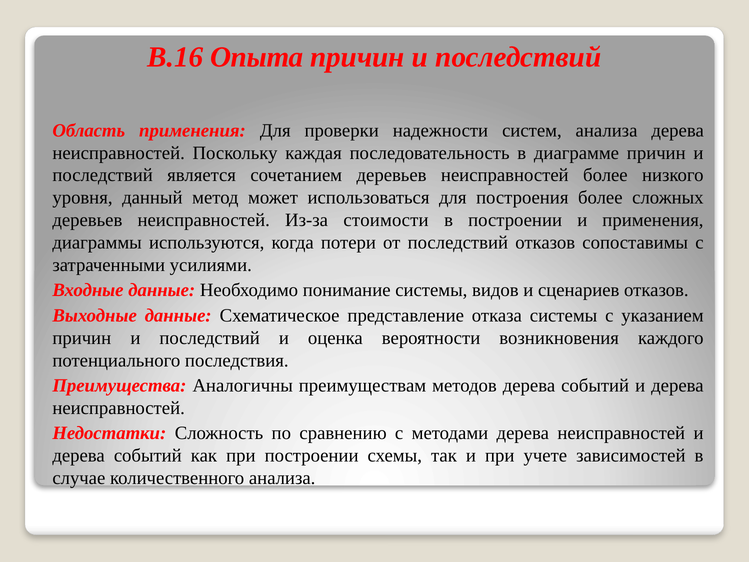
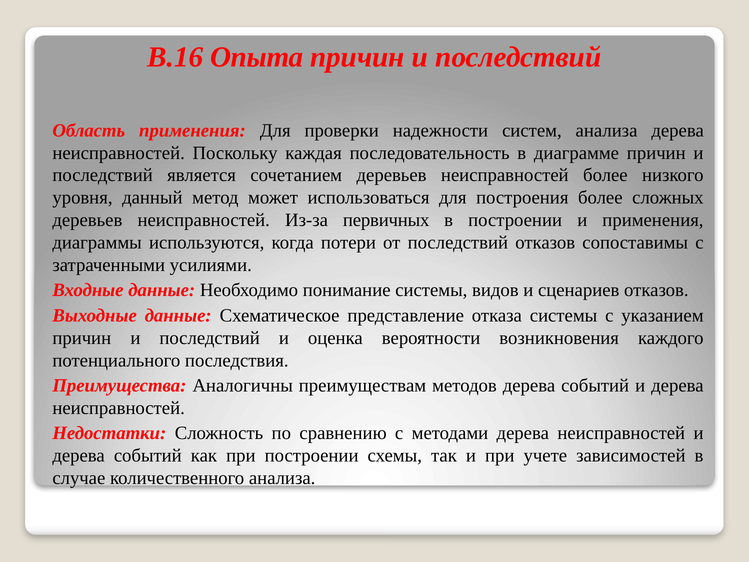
стоимости: стоимости -> первичных
